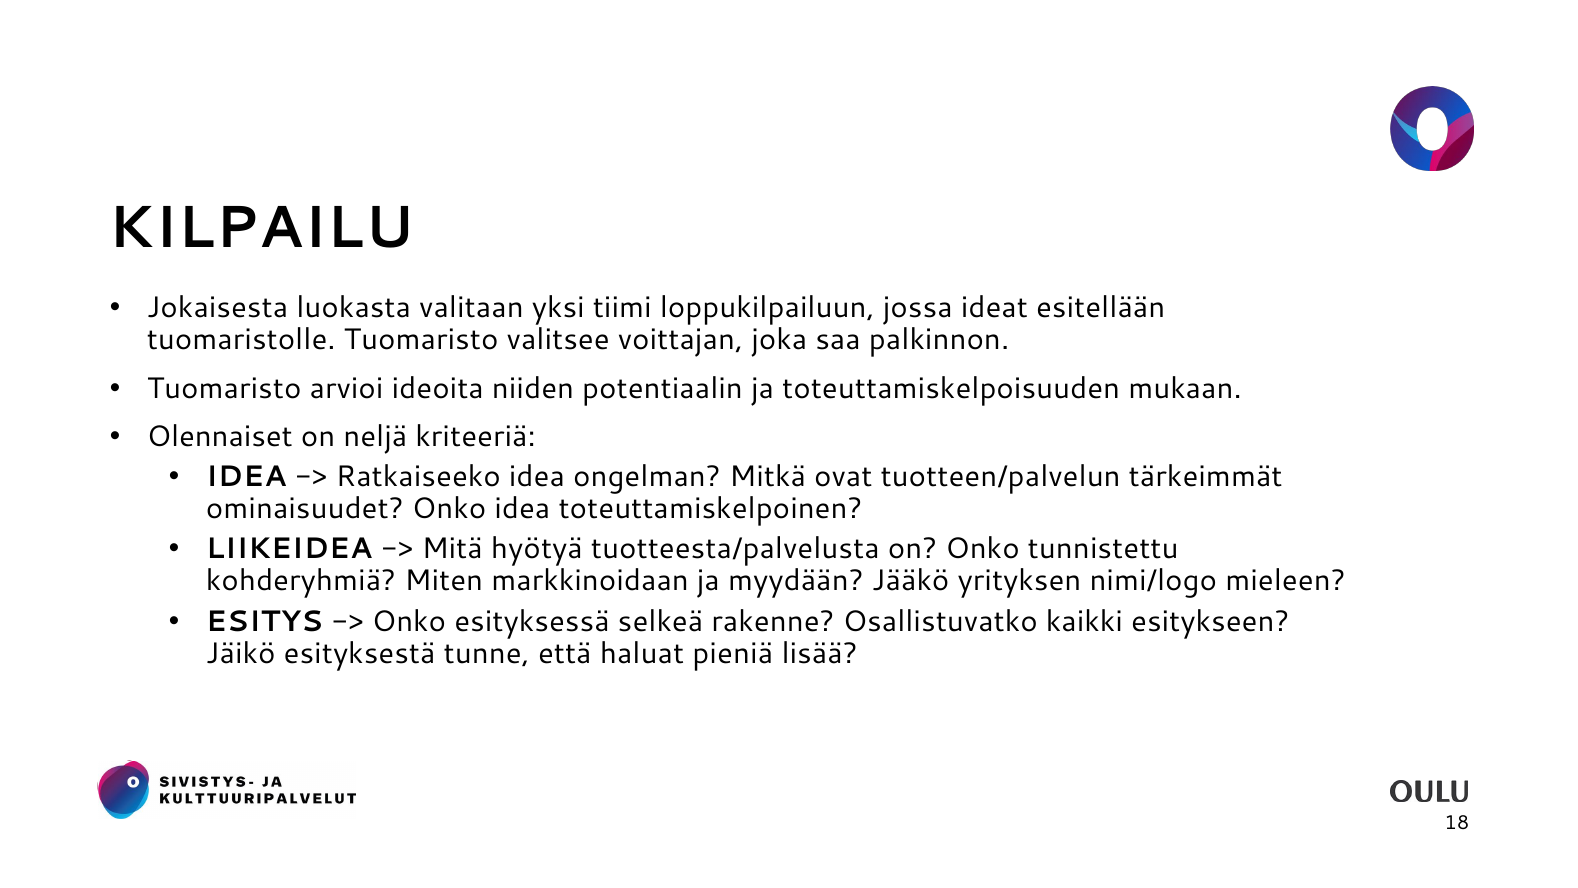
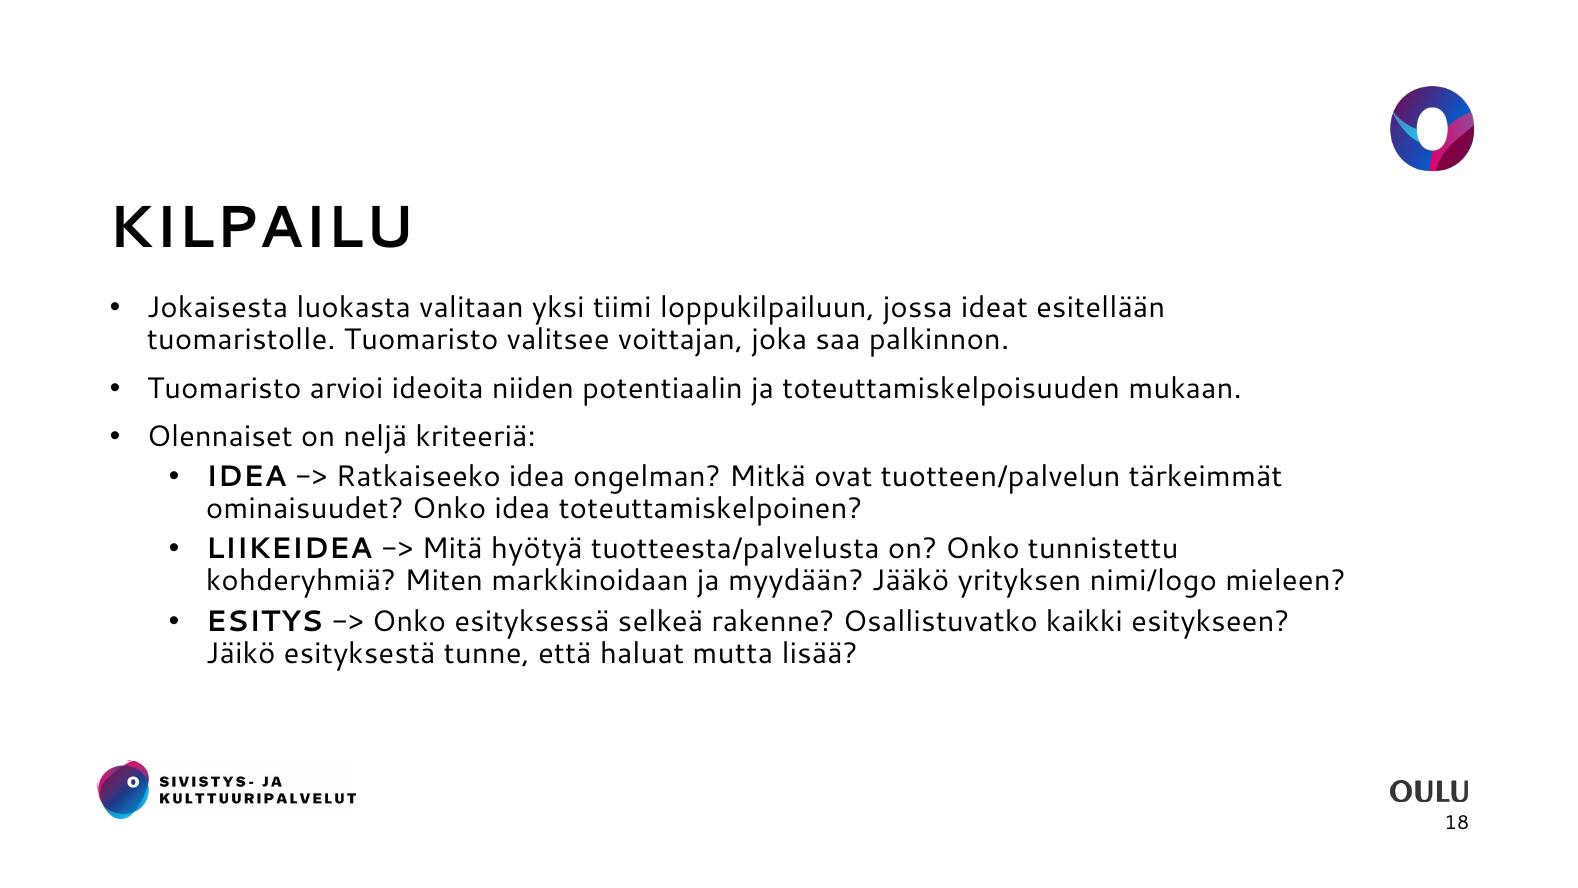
pieniä: pieniä -> mutta
